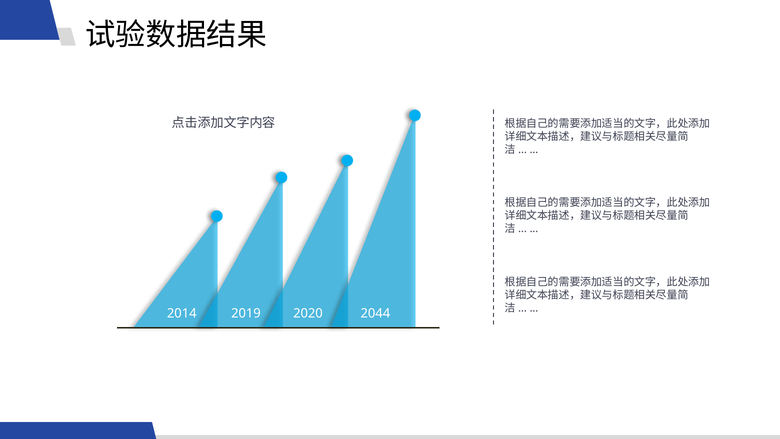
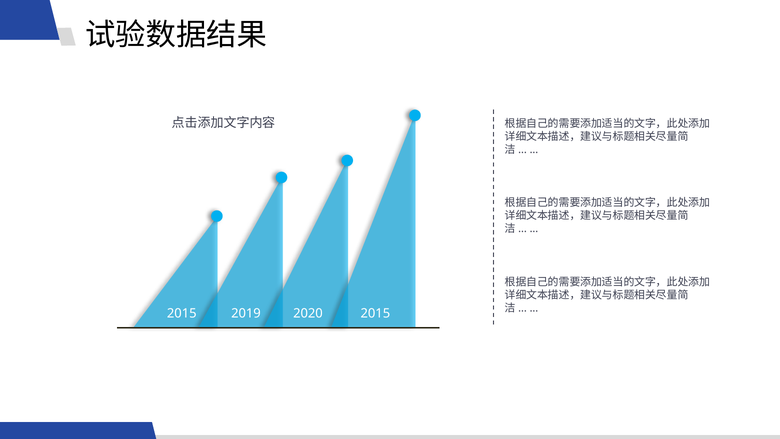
2014 at (182, 313): 2014 -> 2015
2020 2044: 2044 -> 2015
